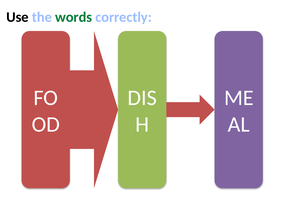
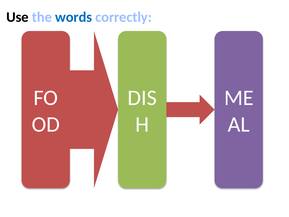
words colour: green -> blue
